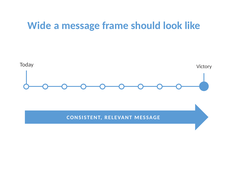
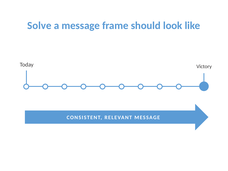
Wide: Wide -> Solve
